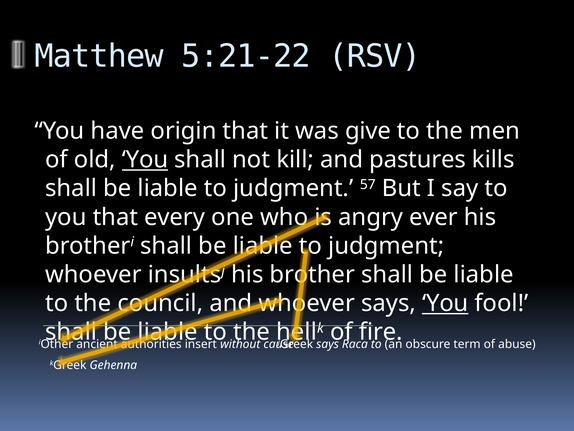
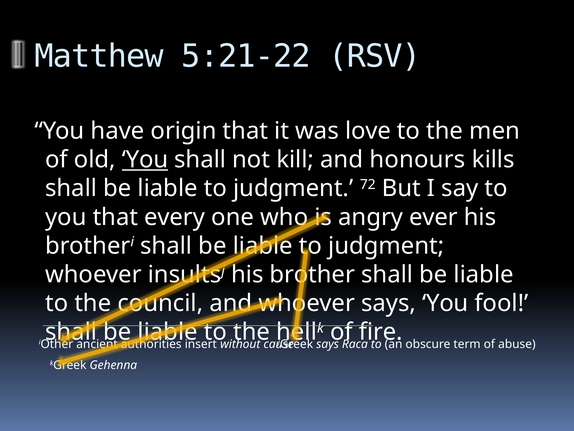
give: give -> love
pastures: pastures -> honours
57: 57 -> 72
You at (445, 303) underline: present -> none
